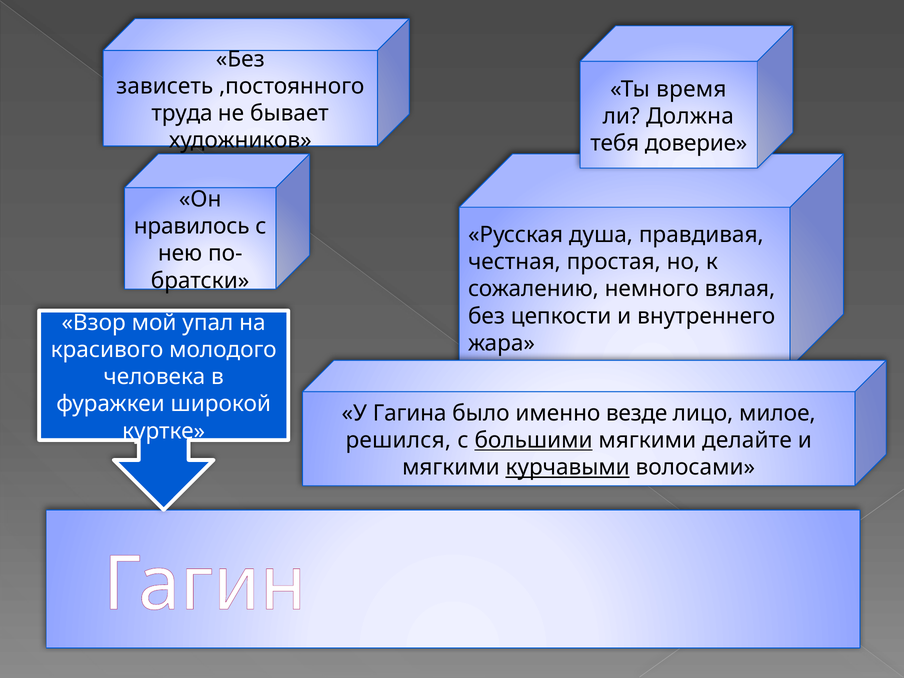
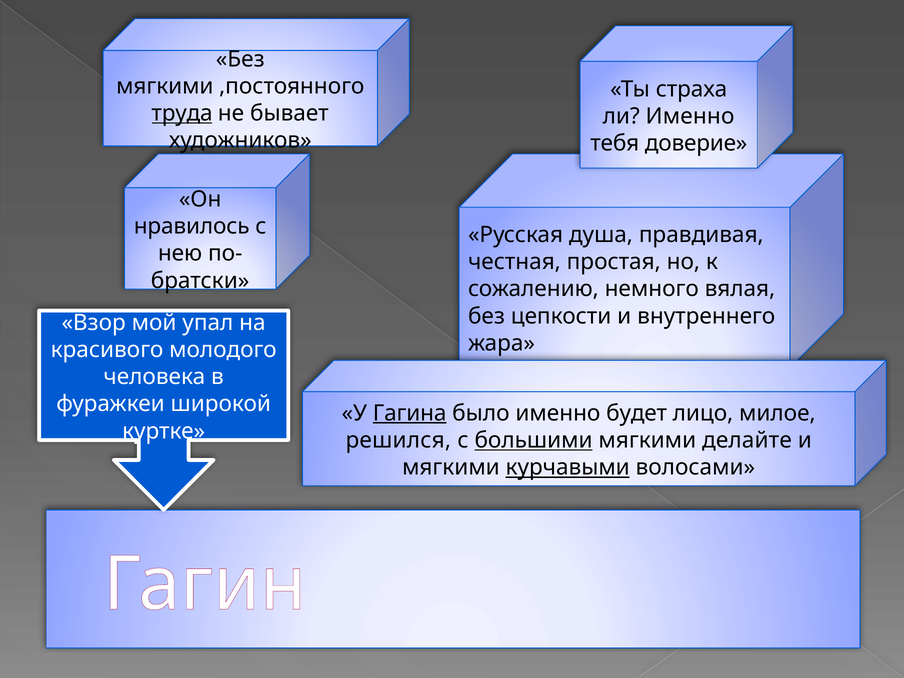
зависеть at (165, 86): зависеть -> мягкими
время: время -> страха
труда underline: none -> present
ли Должна: Должна -> Именно
Гагина underline: none -> present
везде: везде -> будет
